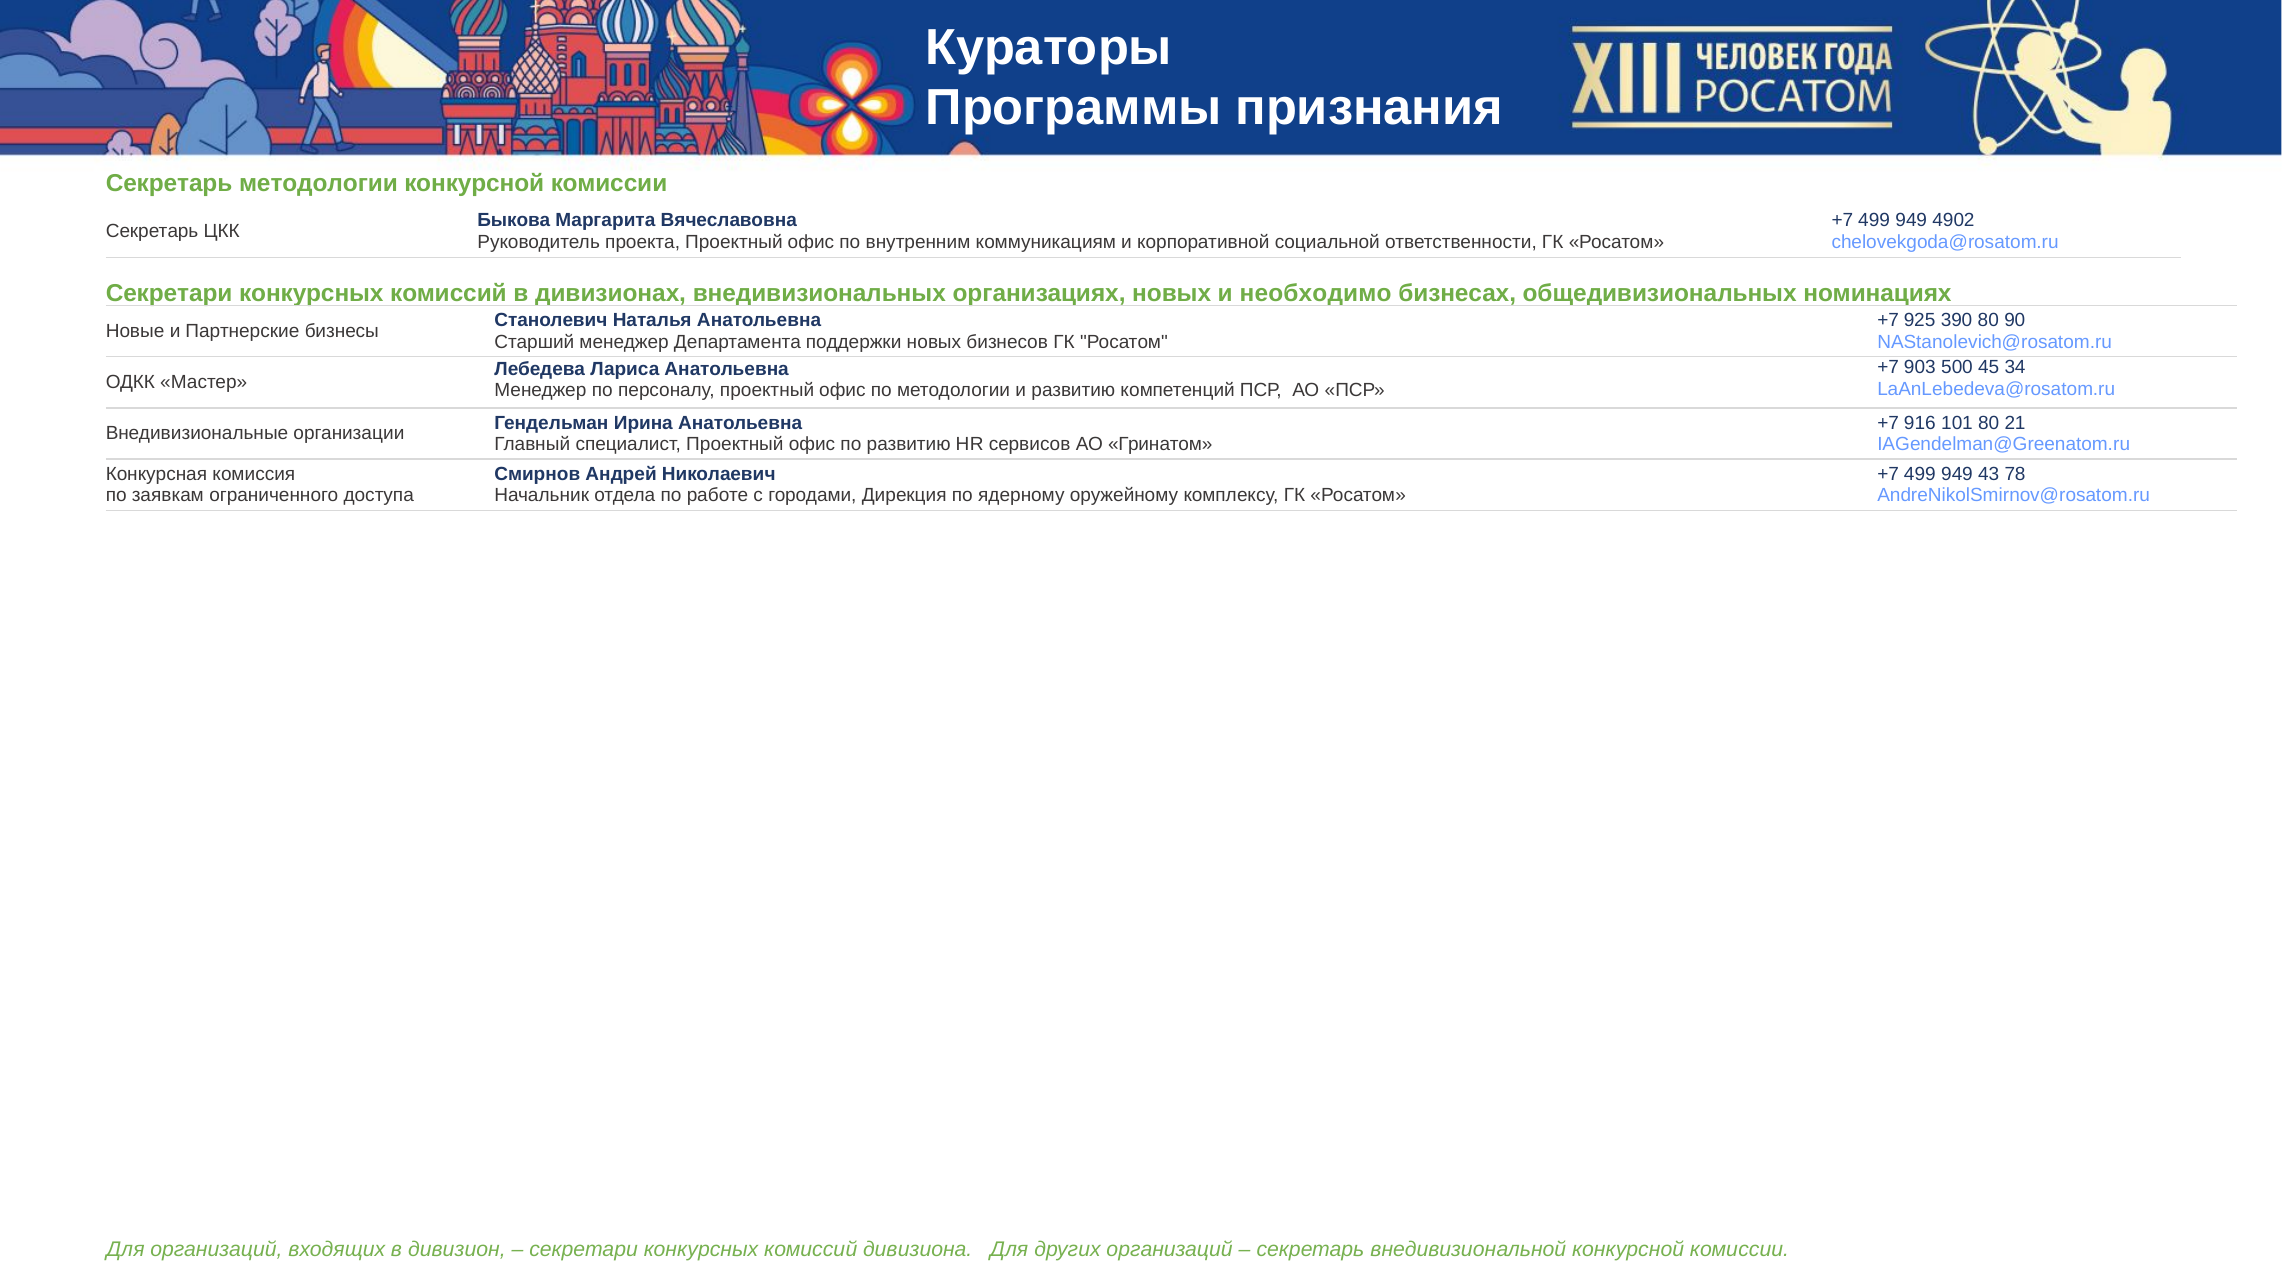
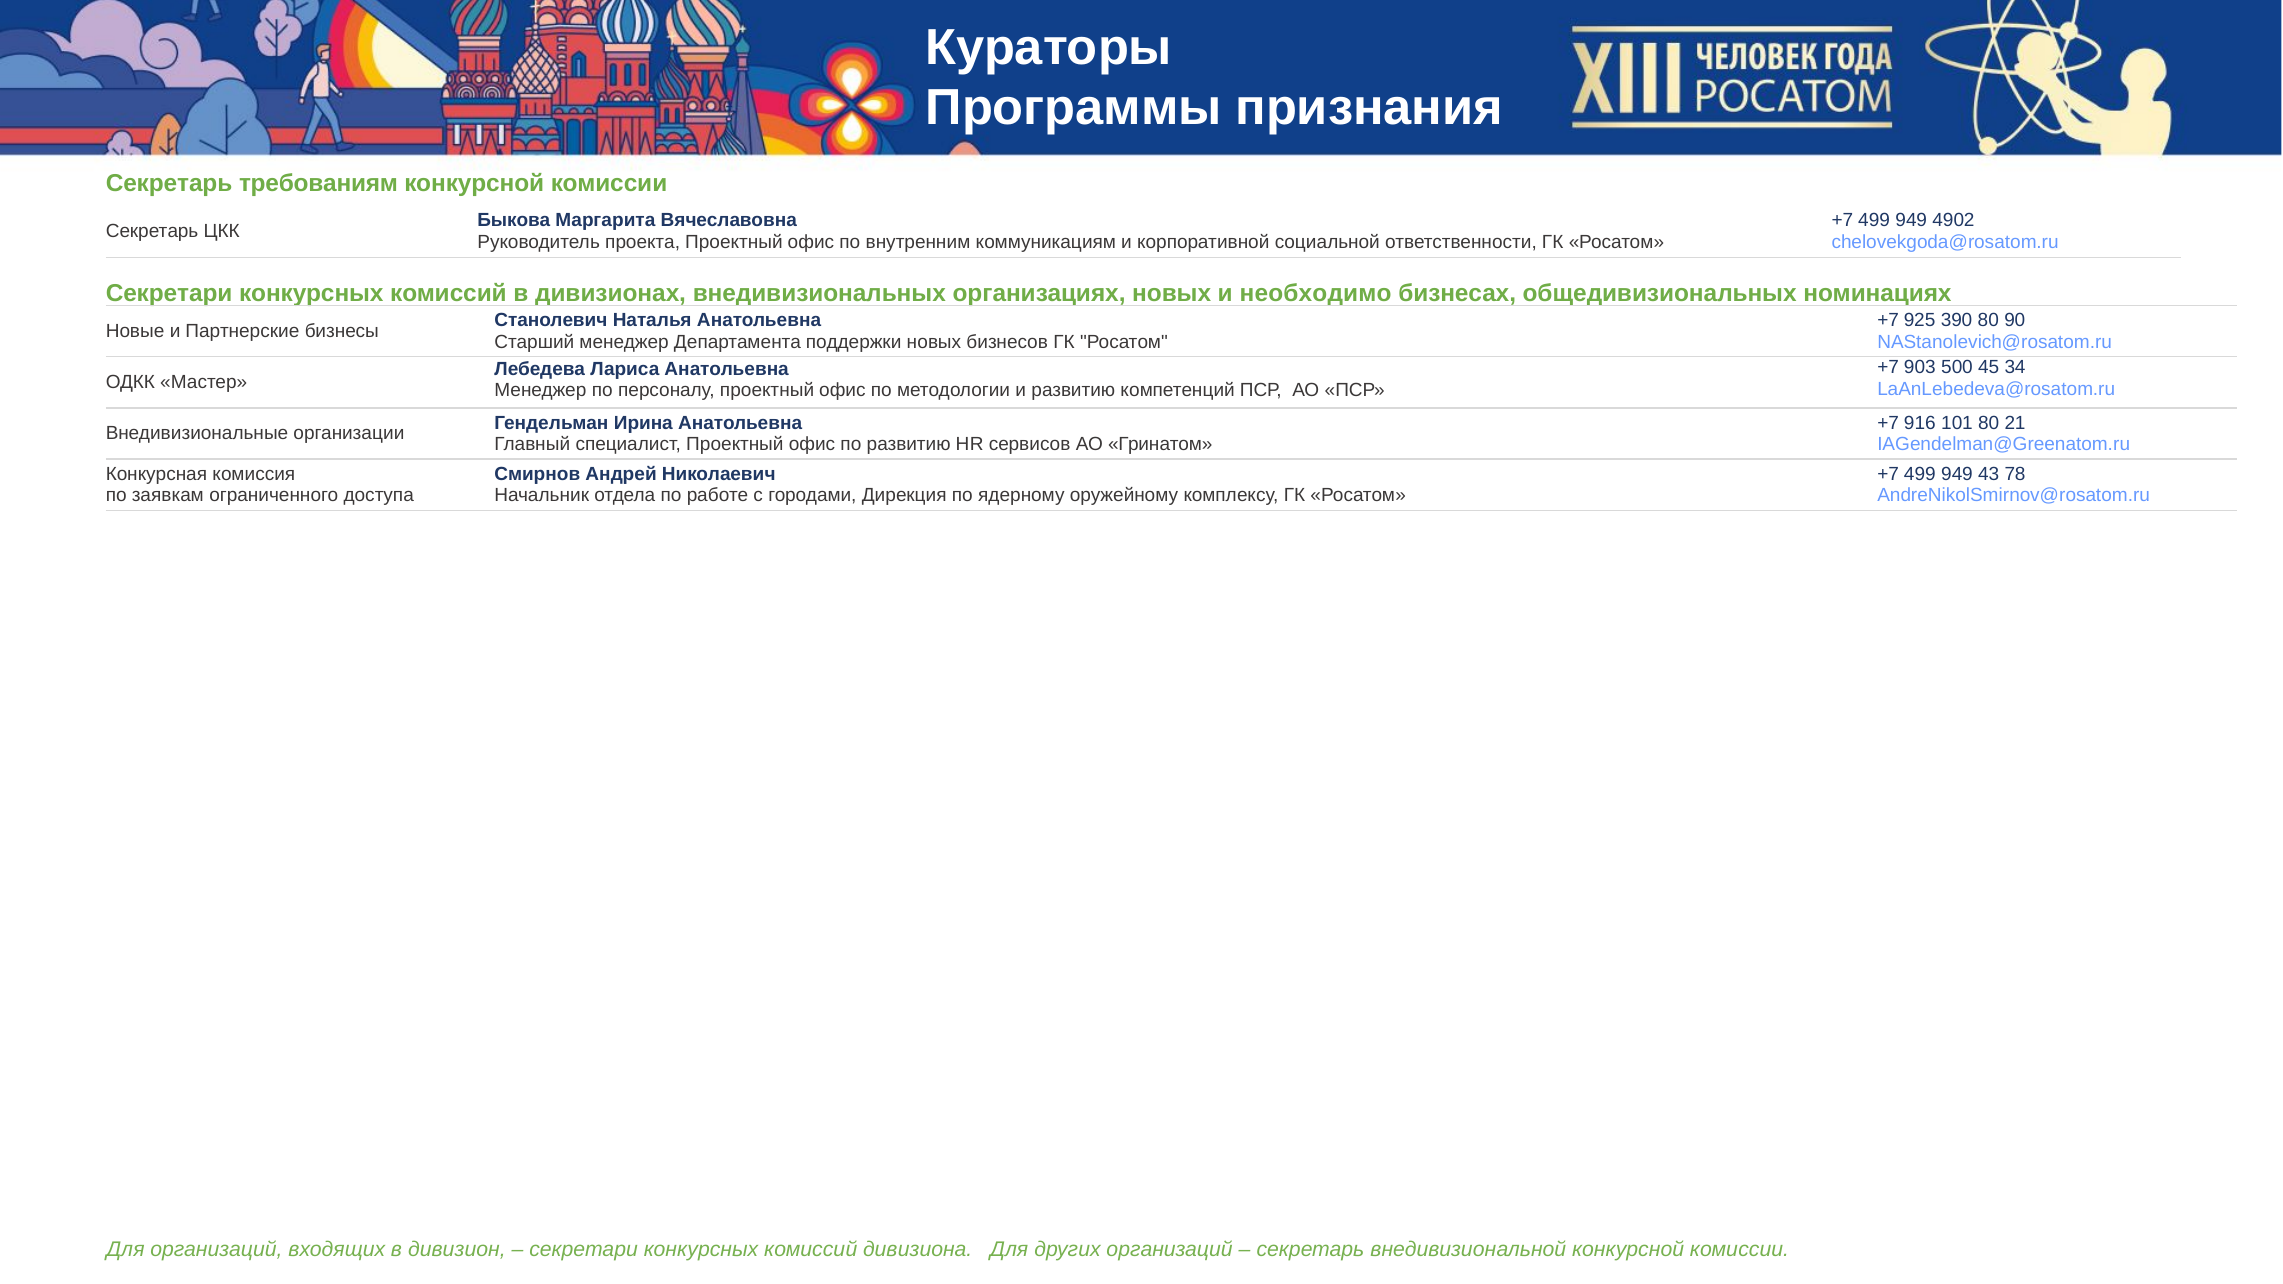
Секретарь методологии: методологии -> требованиям
